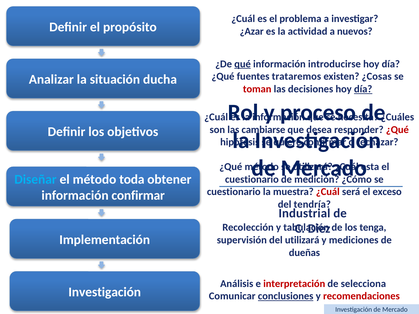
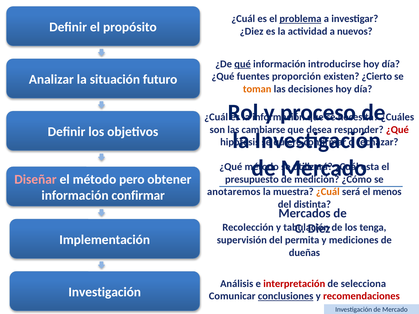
problema underline: none -> present
¿Azar: ¿Azar -> ¿Diez
trataremos: trataremos -> proporción
¿Cosas: ¿Cosas -> ¿Cierto
ducha: ducha -> futuro
toman colour: red -> orange
día at (363, 89) underline: present -> none
Diseñar colour: light blue -> pink
toda: toda -> pero
cuestionario at (252, 179): cuestionario -> presupuesto
cuestionario at (234, 192): cuestionario -> anotaremos
¿Cuál at (328, 192) colour: red -> orange
exceso: exceso -> menos
tendría: tendría -> distinta
Industrial: Industrial -> Mercados
del utilizará: utilizará -> permita
